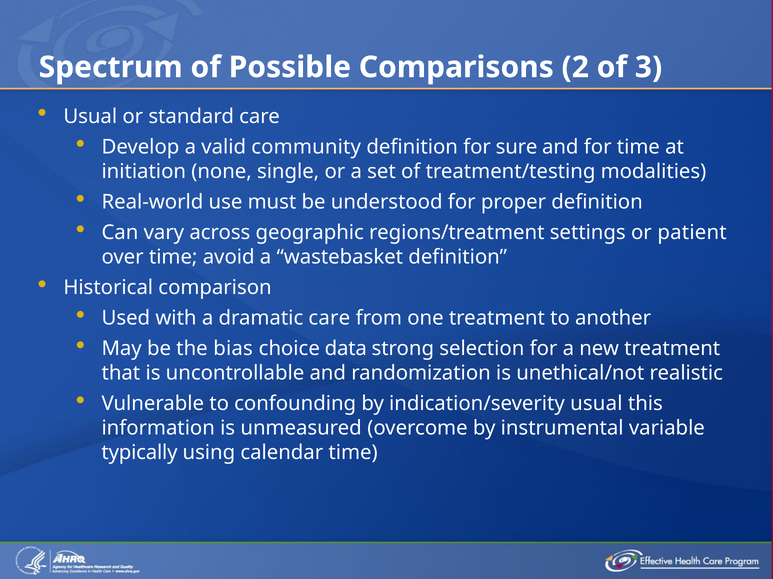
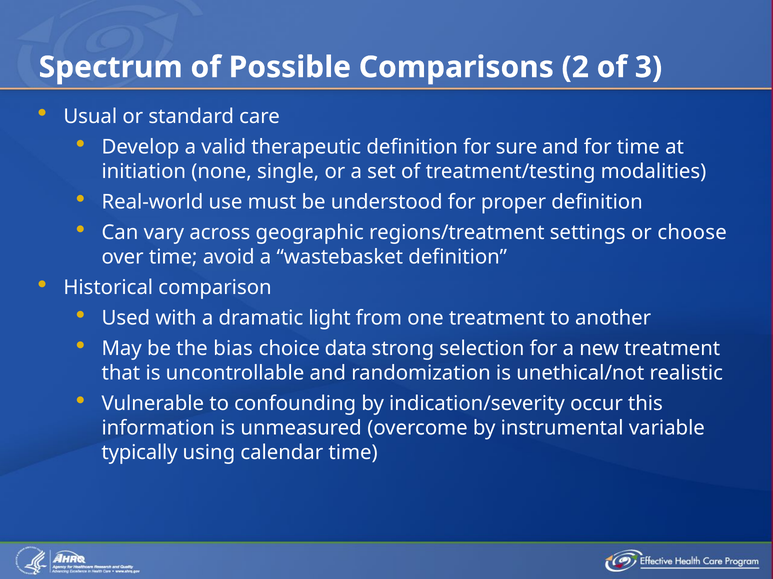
community: community -> therapeutic
patient: patient -> choose
dramatic care: care -> light
indication/severity usual: usual -> occur
